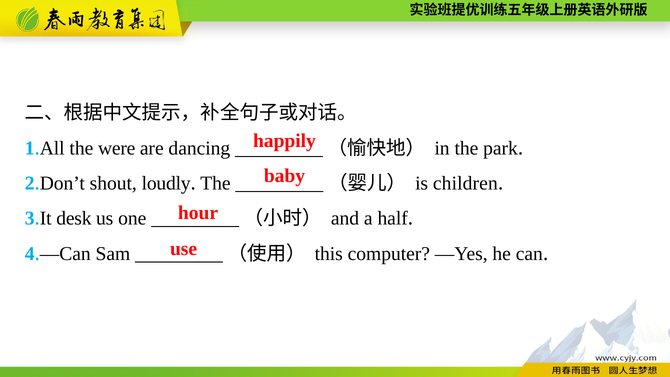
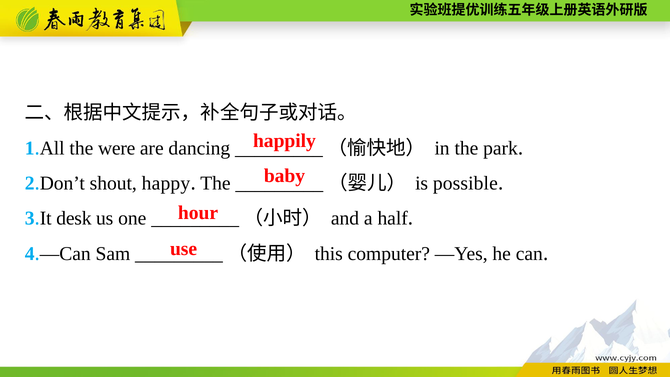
loudly: loudly -> happy
children: children -> possible
